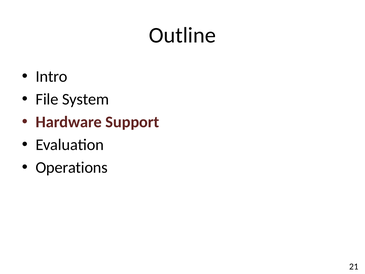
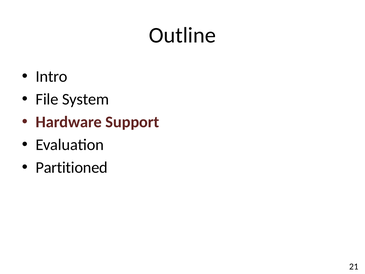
Operations: Operations -> Partitioned
